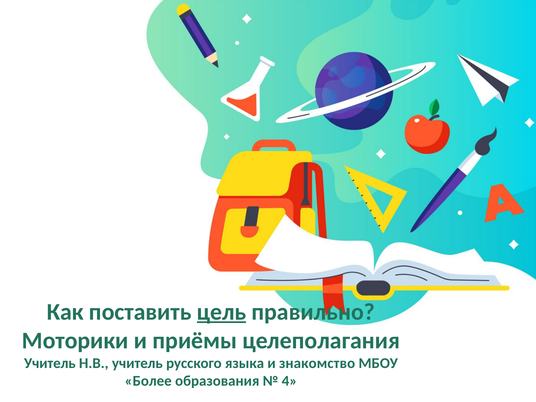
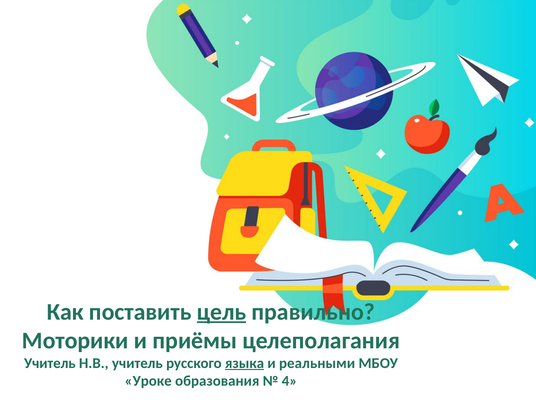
языка underline: none -> present
знакомство: знакомство -> реальными
Более: Более -> Уроке
